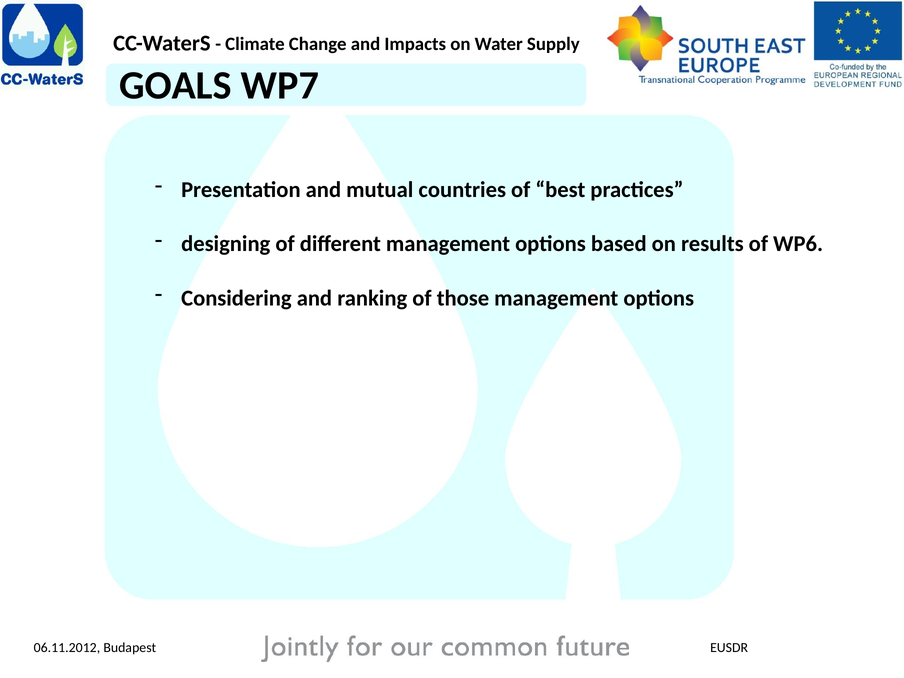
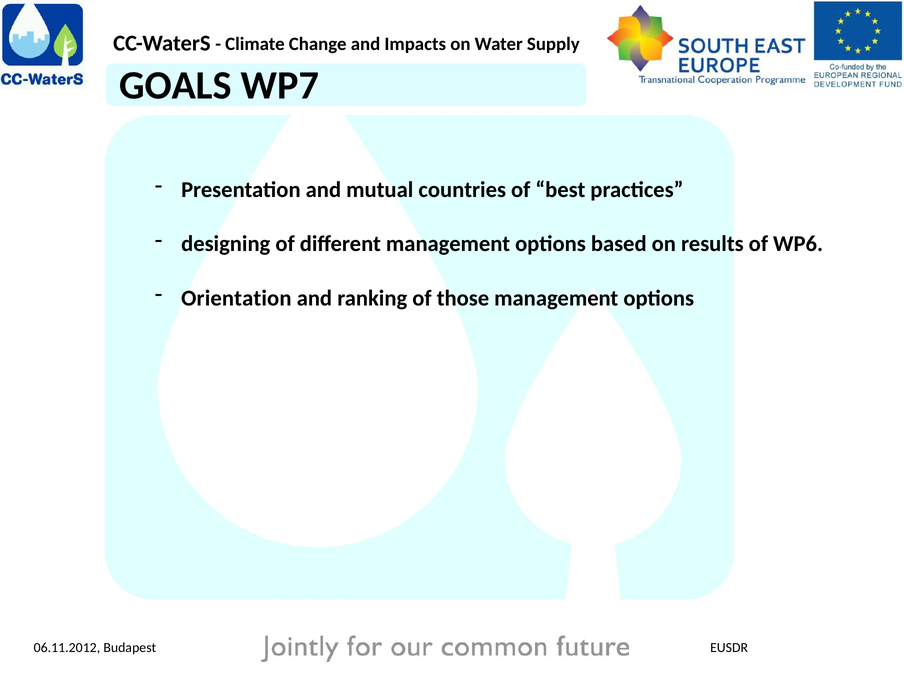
Considering: Considering -> Orientation
